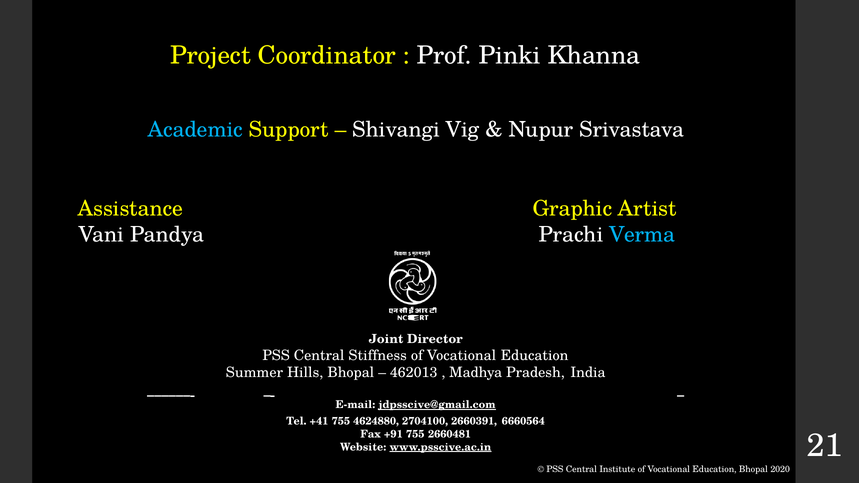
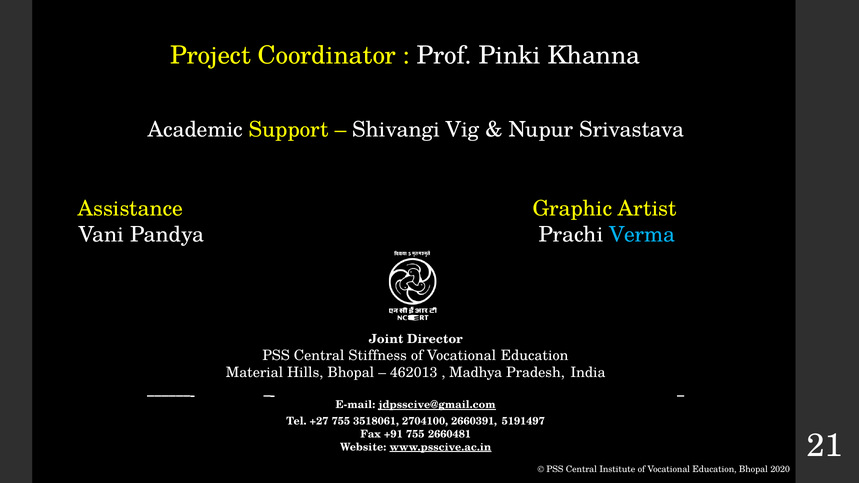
Academic colour: light blue -> white
Summer: Summer -> Material
+41: +41 -> +27
4624880: 4624880 -> 3518061
6660564: 6660564 -> 5191497
